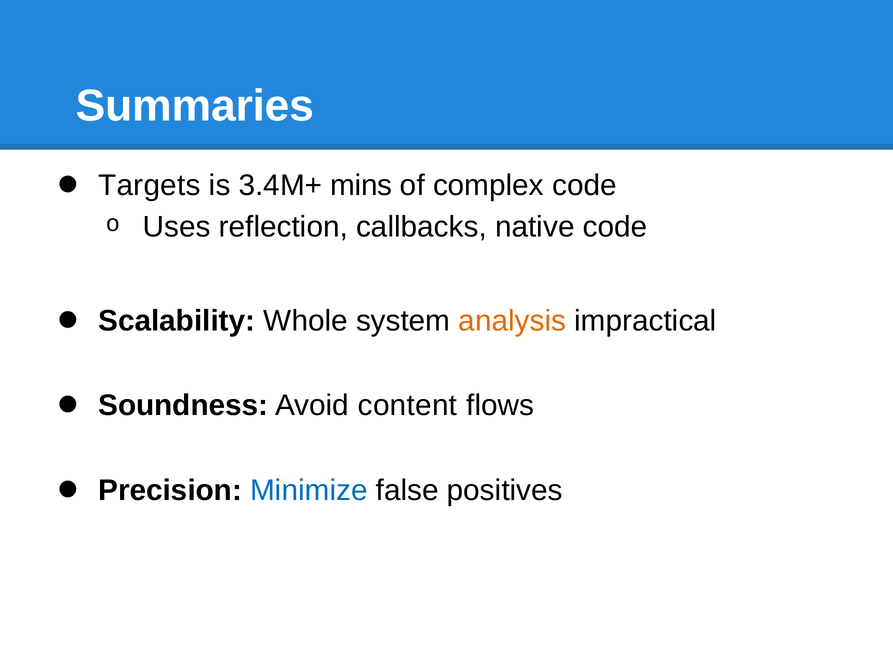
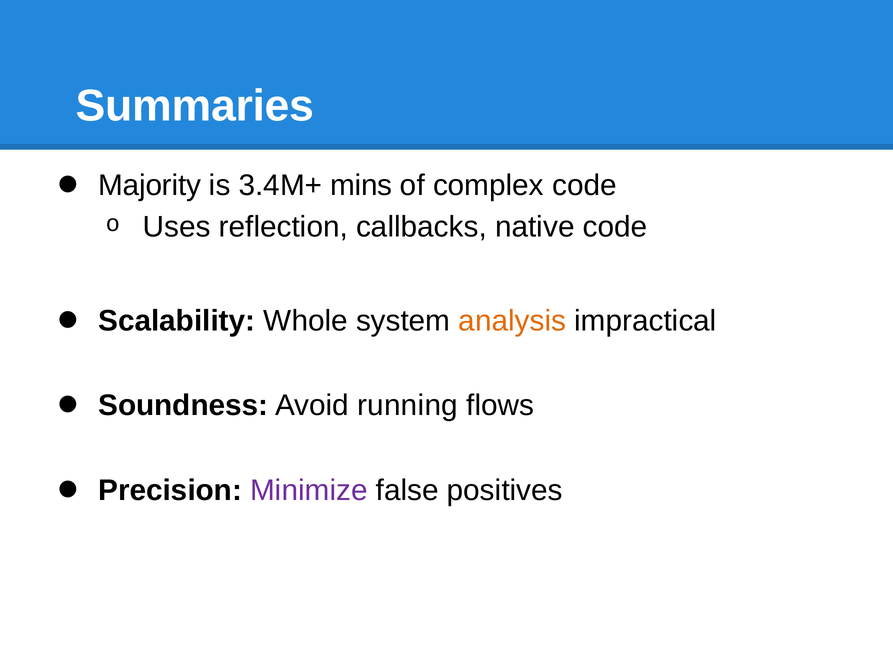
Targets: Targets -> Majority
content: content -> running
Minimize colour: blue -> purple
